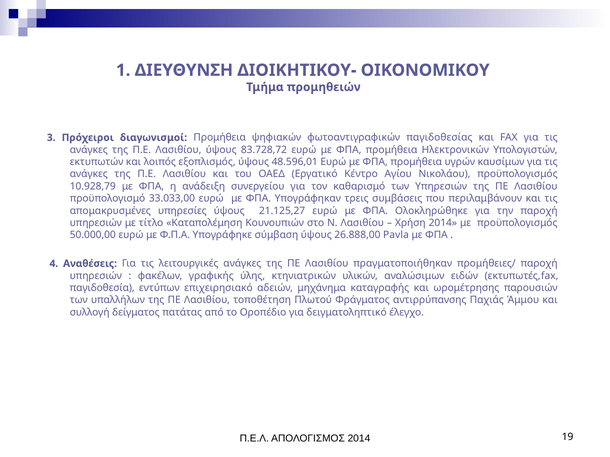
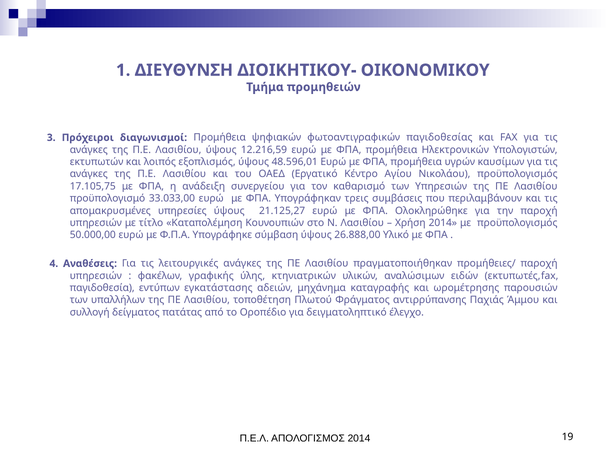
83.728,72: 83.728,72 -> 12.216,59
10.928,79: 10.928,79 -> 17.105,75
Pavla: Pavla -> Υλικό
επιχειρησιακό: επιχειρησιακό -> εγκατάστασης
